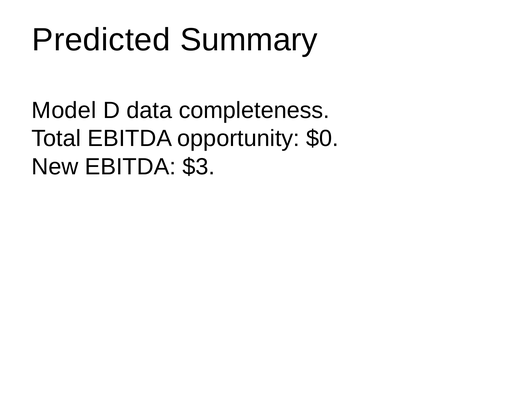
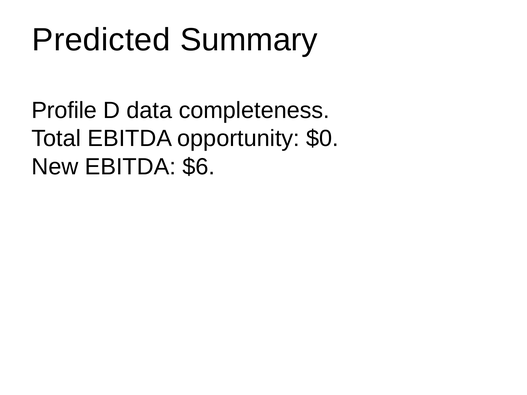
Model: Model -> Profile
$3: $3 -> $6
